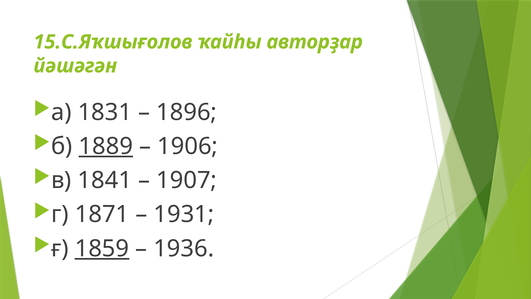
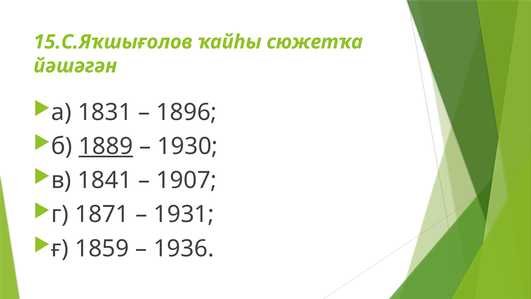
авторҙар: авторҙар -> сюжетҡа
1906: 1906 -> 1930
1859 underline: present -> none
